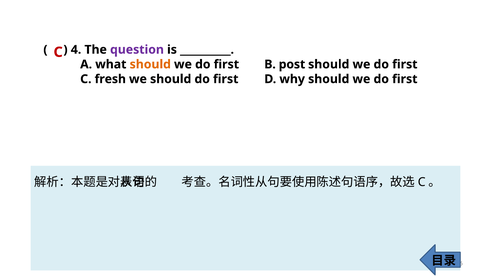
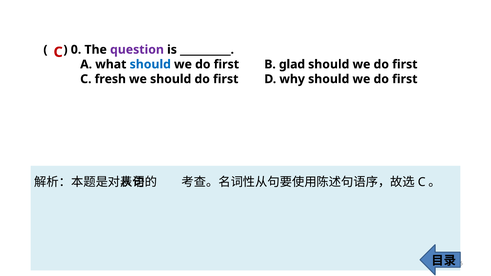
4: 4 -> 0
should at (150, 64) colour: orange -> blue
post: post -> glad
